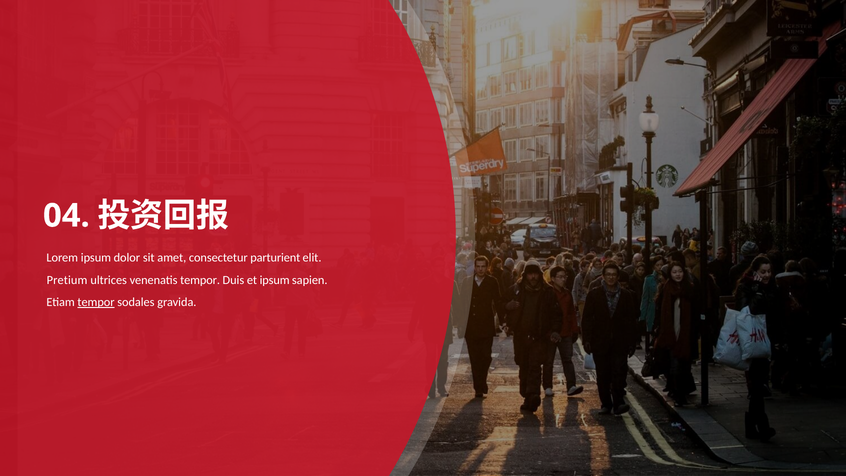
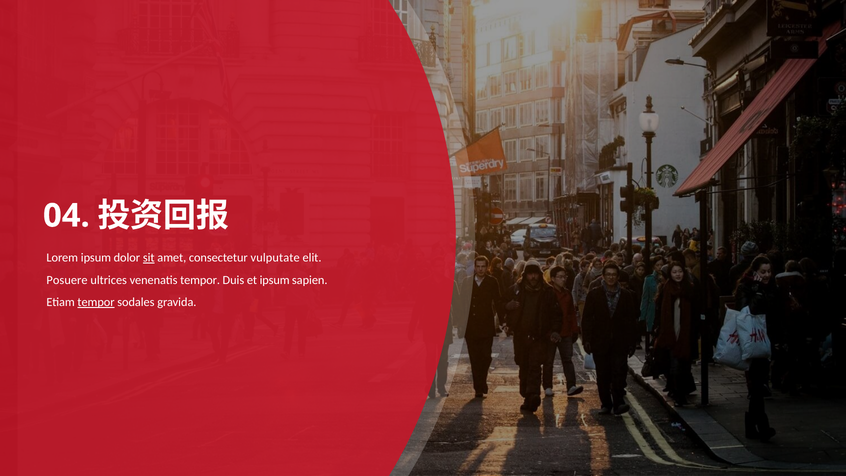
sit underline: none -> present
parturient: parturient -> vulputate
Pretium: Pretium -> Posuere
